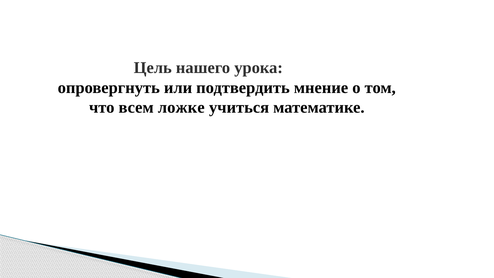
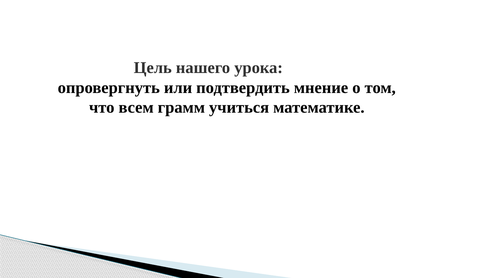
ложке: ложке -> грамм
